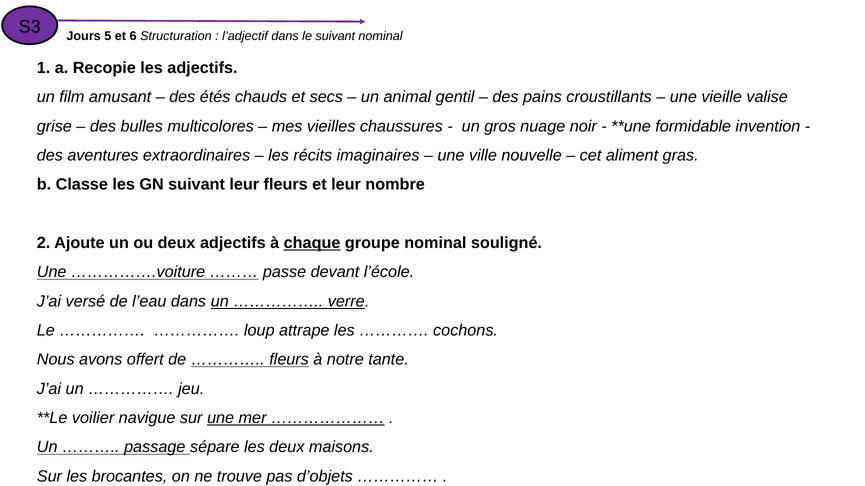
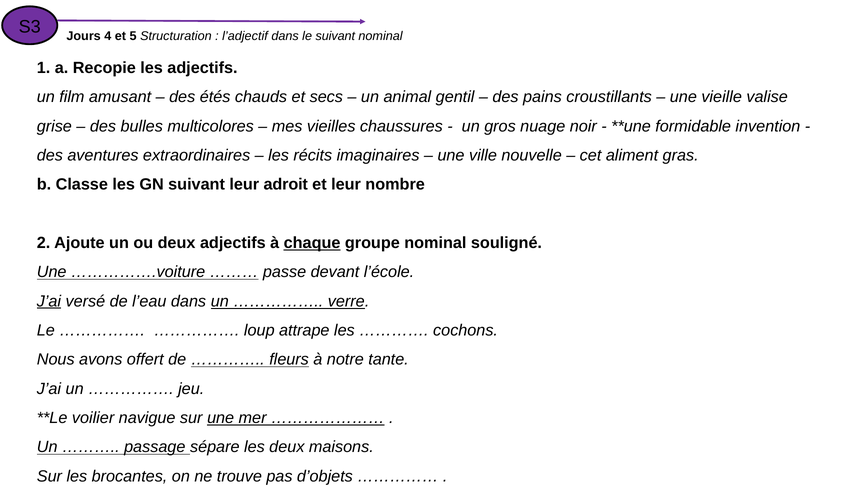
5: 5 -> 4
6: 6 -> 5
leur fleurs: fleurs -> adroit
J’ai at (49, 302) underline: none -> present
